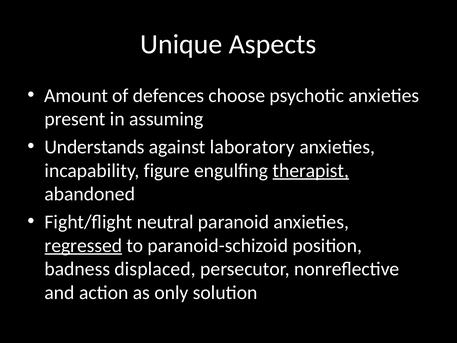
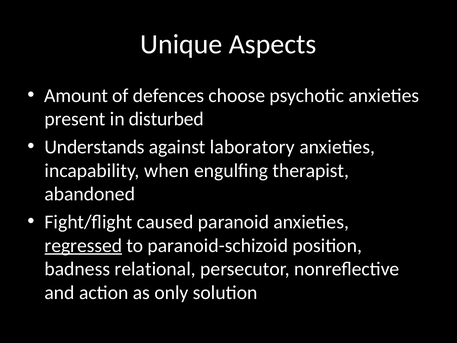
assuming: assuming -> disturbed
figure: figure -> when
therapist underline: present -> none
neutral: neutral -> caused
displaced: displaced -> relational
